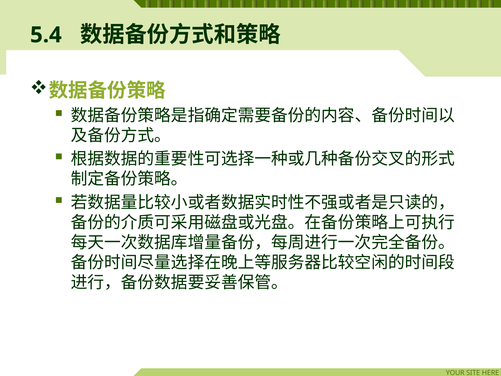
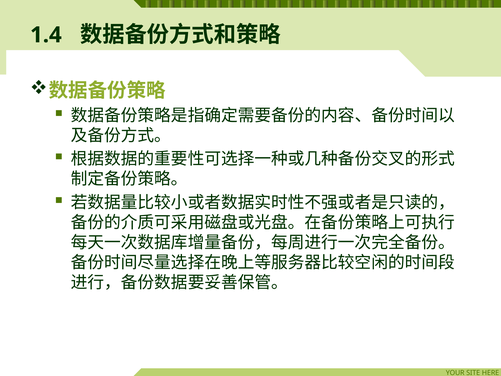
5.4: 5.4 -> 1.4
